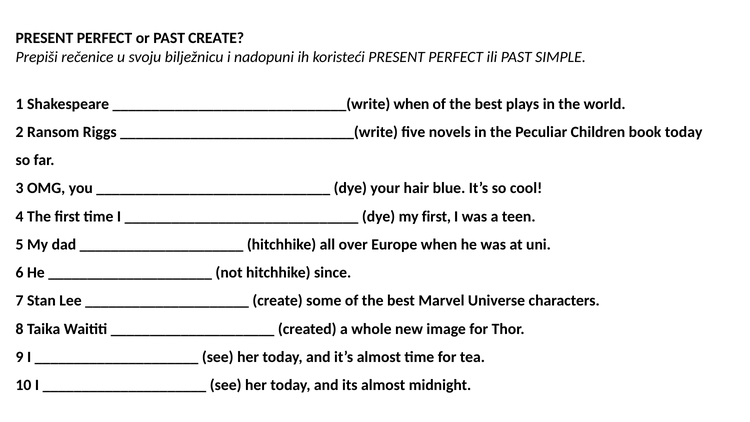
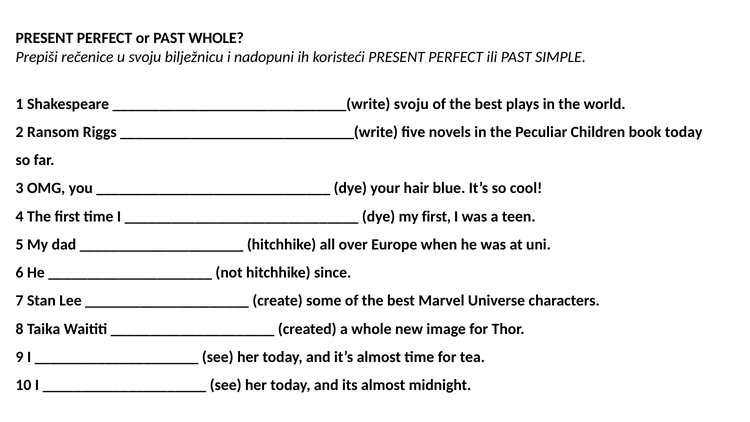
PAST CREATE: CREATE -> WHOLE
______________________________(write when: when -> svoju
